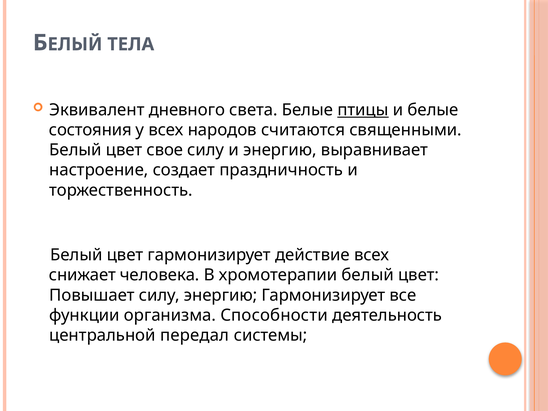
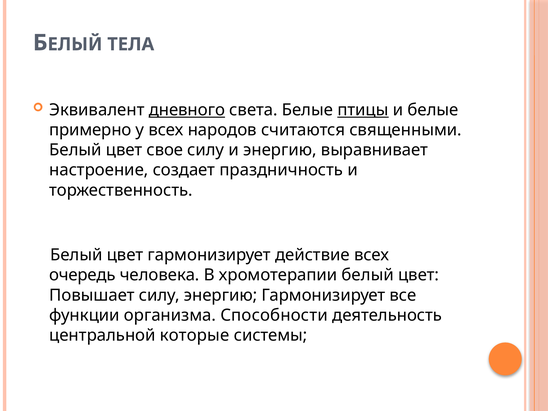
дневного underline: none -> present
состояния: состояния -> примерно
снижает: снижает -> очередь
передал: передал -> которые
